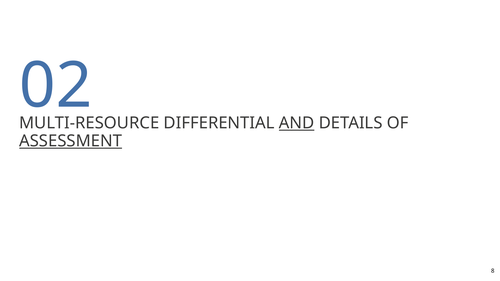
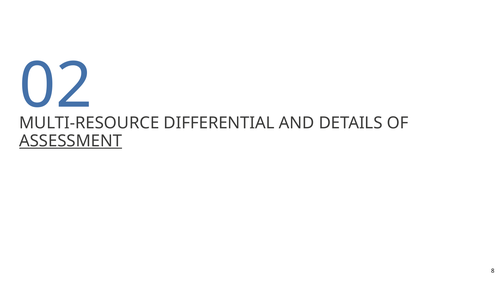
AND underline: present -> none
